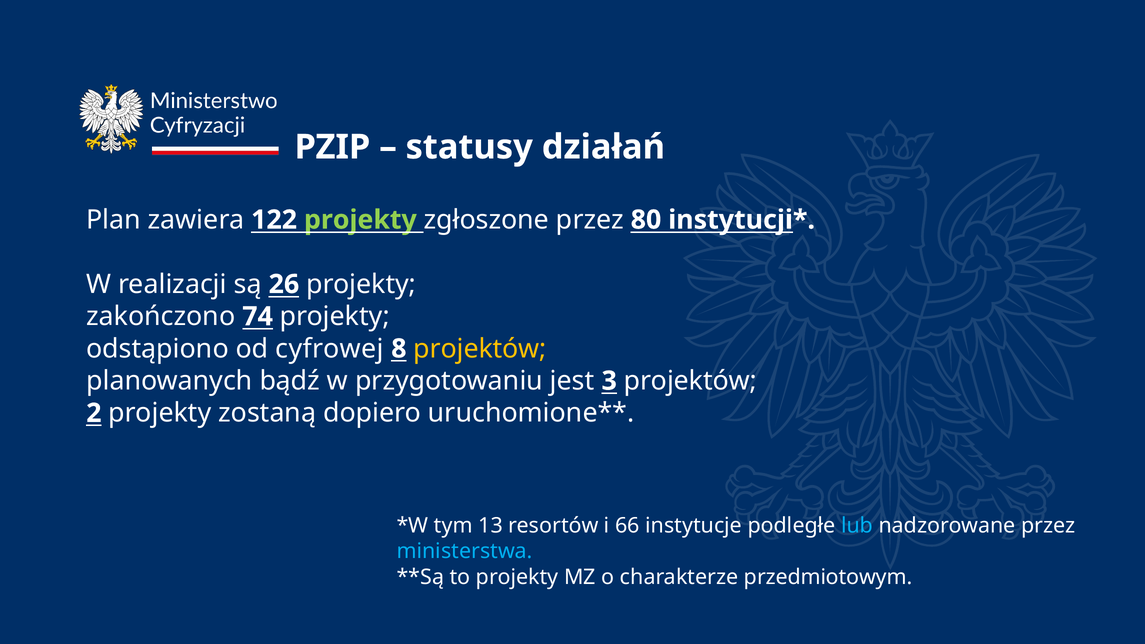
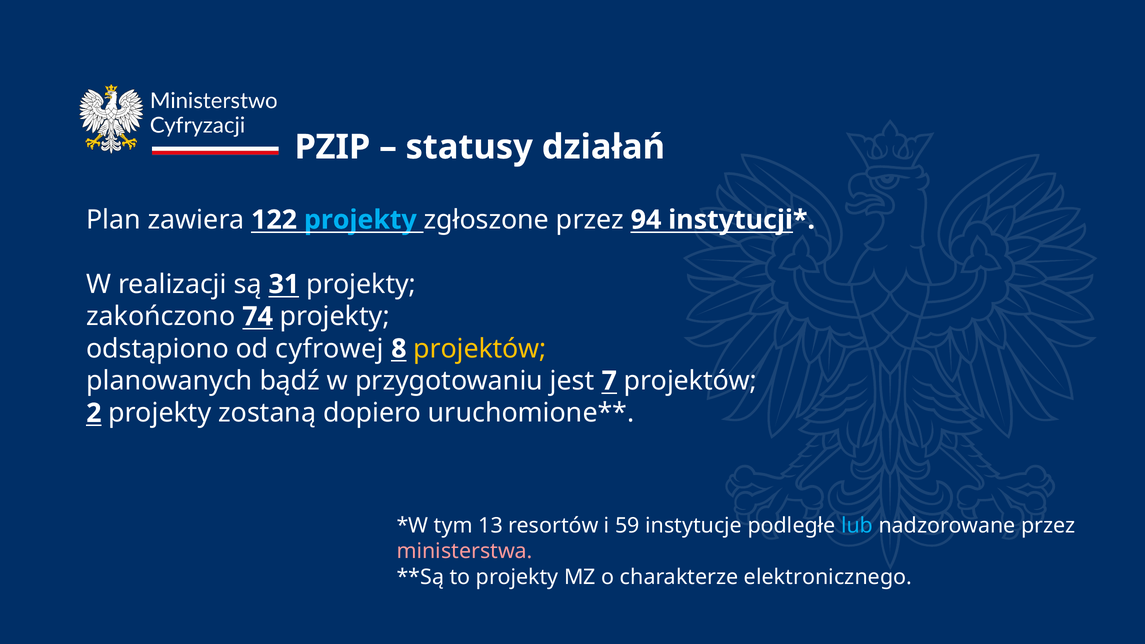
projekty at (360, 220) colour: light green -> light blue
80: 80 -> 94
26: 26 -> 31
3: 3 -> 7
66: 66 -> 59
ministerstwa colour: light blue -> pink
przedmiotowym: przedmiotowym -> elektronicznego
